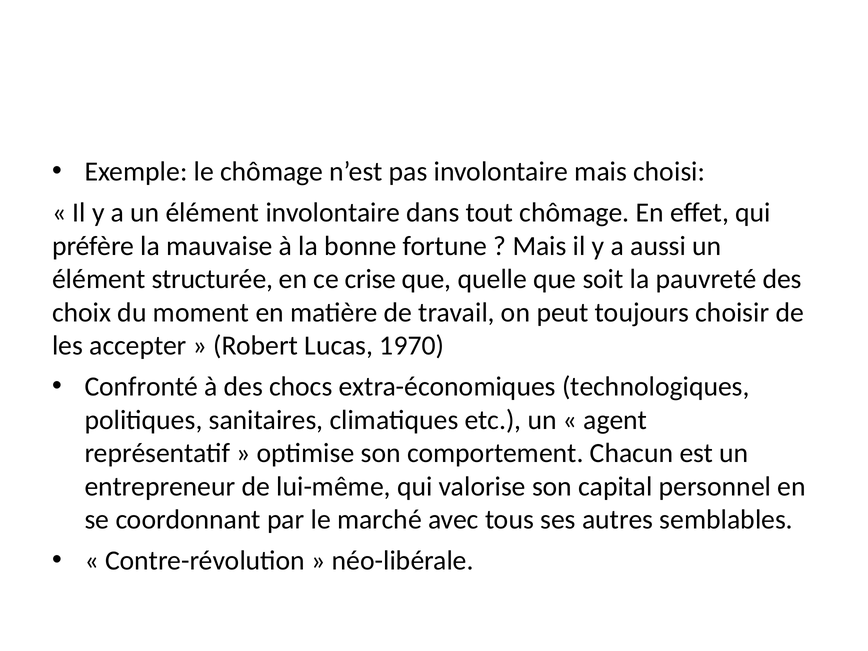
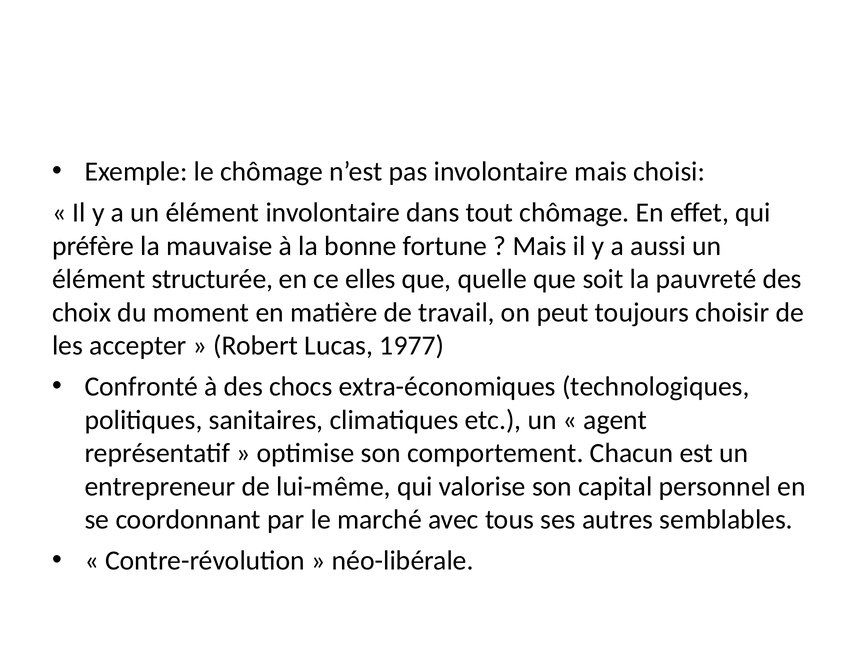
crise: crise -> elles
1970: 1970 -> 1977
